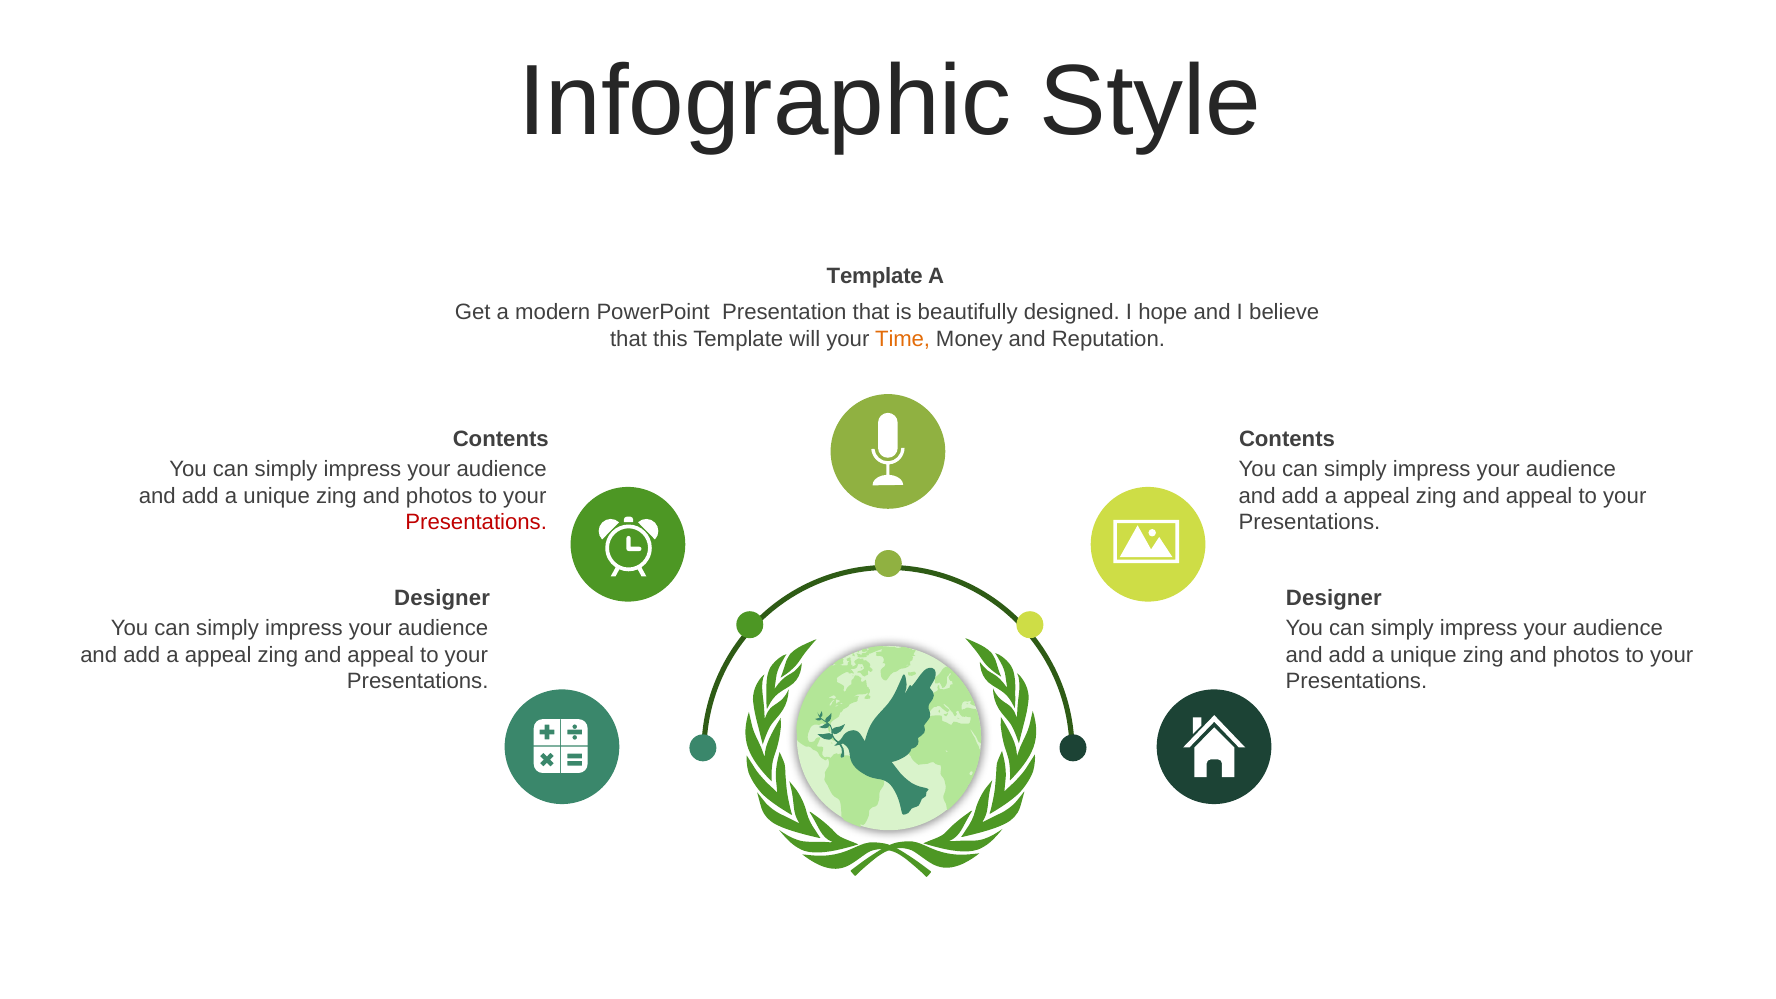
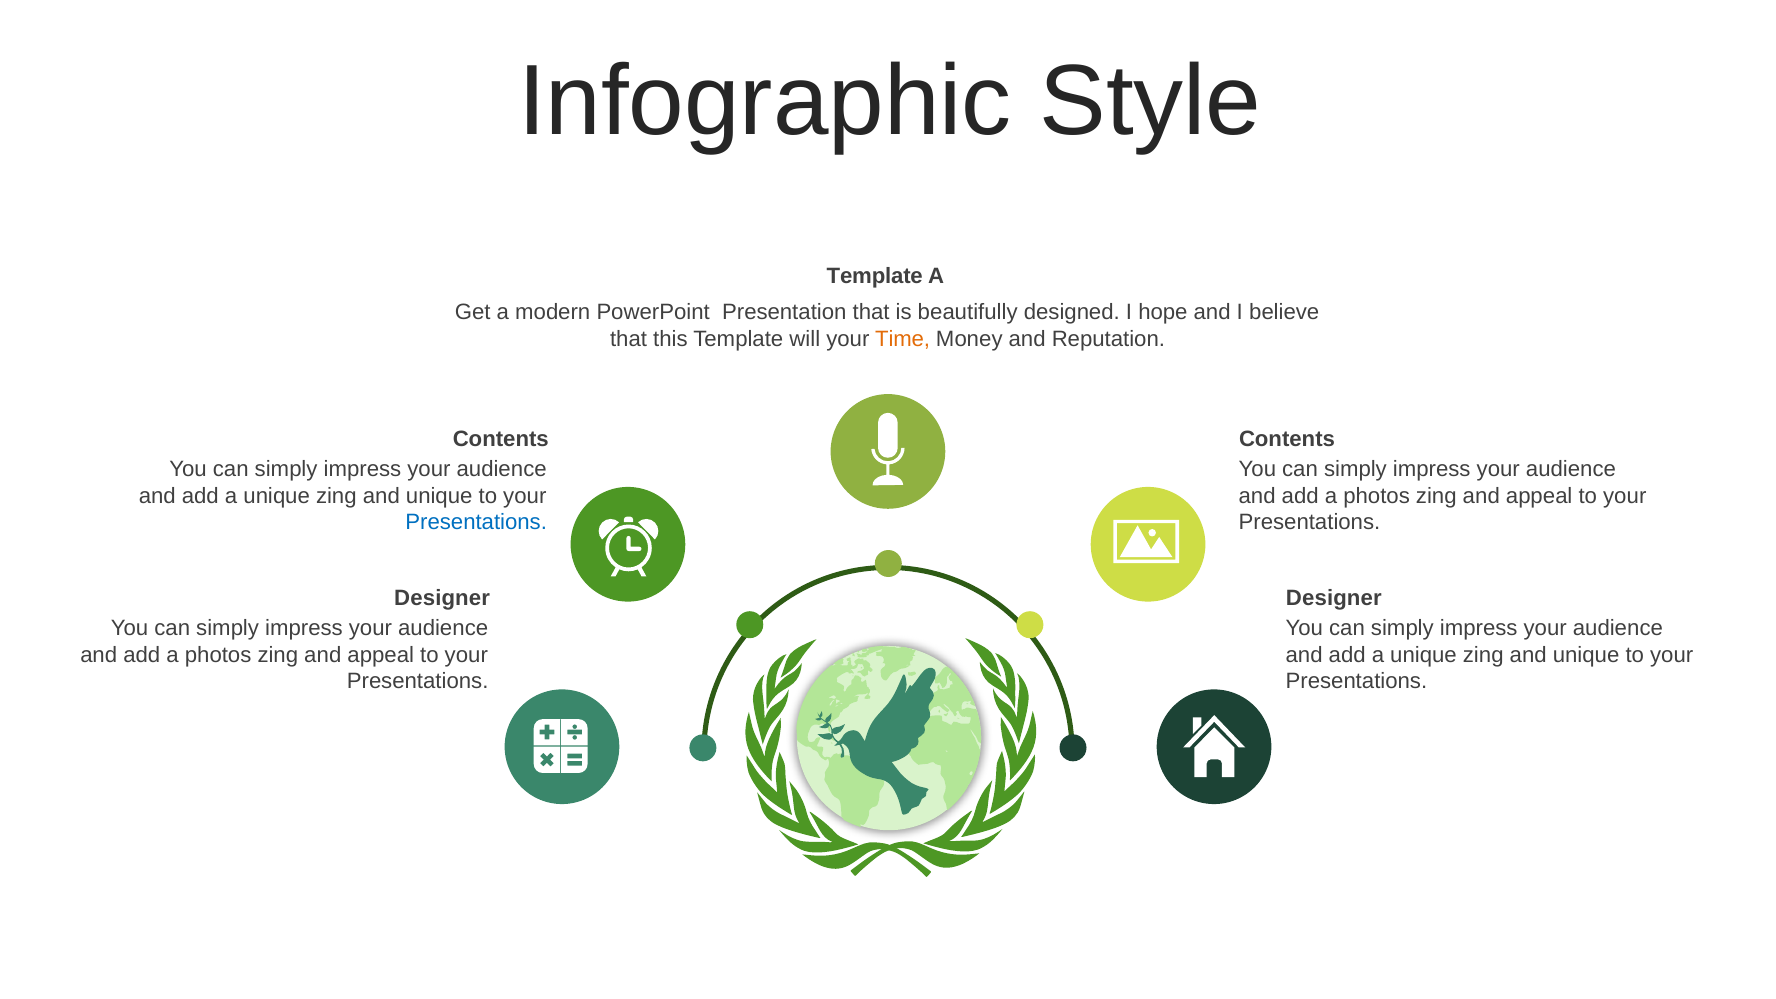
photos at (439, 496): photos -> unique
appeal at (1377, 496): appeal -> photos
Presentations at (476, 522) colour: red -> blue
appeal at (218, 655): appeal -> photos
photos at (1586, 655): photos -> unique
